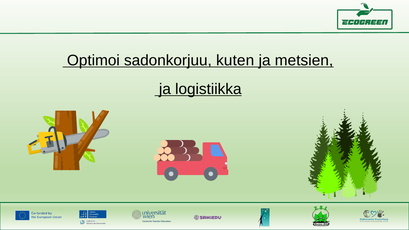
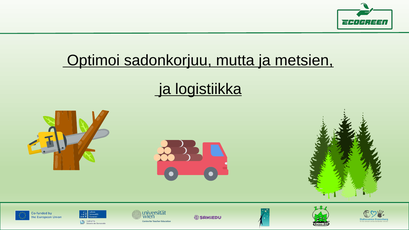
kuten: kuten -> mutta
